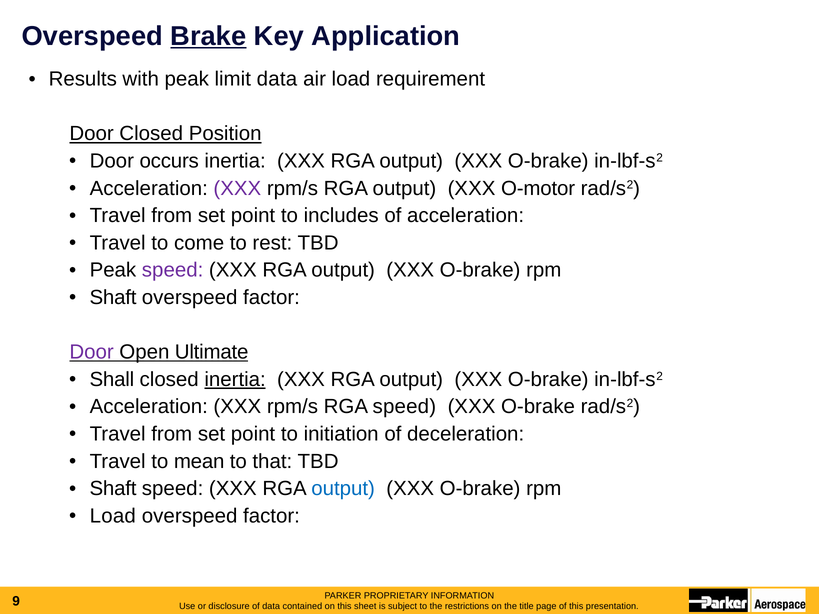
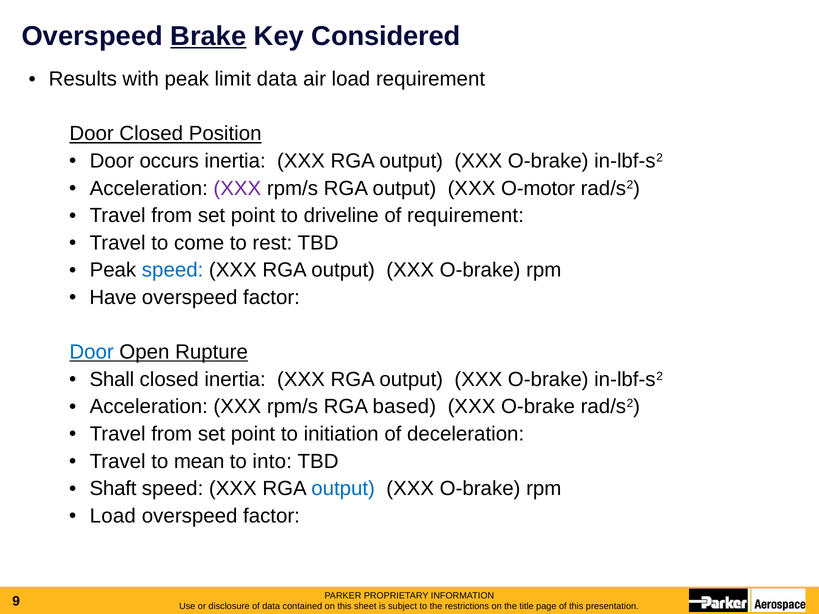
Application: Application -> Considered
includes: includes -> driveline
of acceleration: acceleration -> requirement
speed at (173, 270) colour: purple -> blue
Shaft at (113, 298): Shaft -> Have
Door at (92, 352) colour: purple -> blue
Ultimate: Ultimate -> Rupture
inertia at (235, 380) underline: present -> none
RGA speed: speed -> based
that: that -> into
